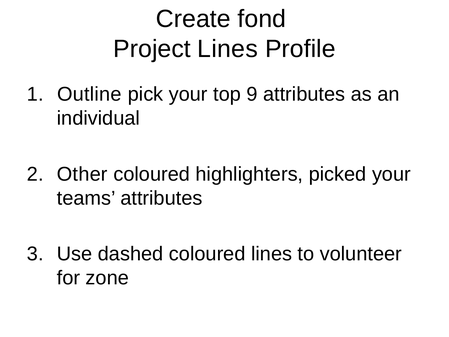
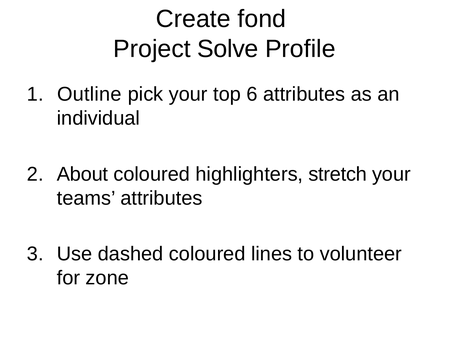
Project Lines: Lines -> Solve
9: 9 -> 6
Other: Other -> About
picked: picked -> stretch
